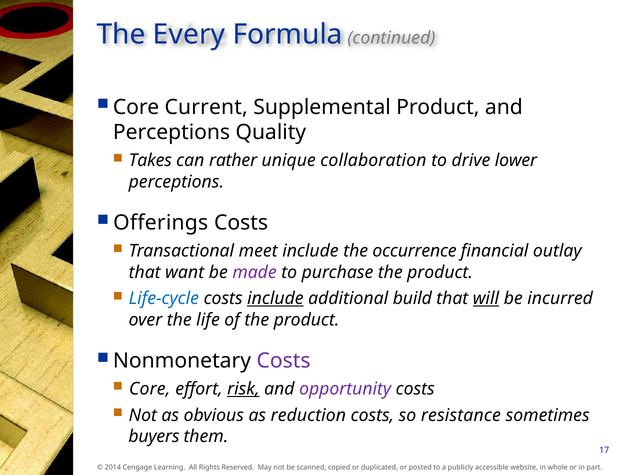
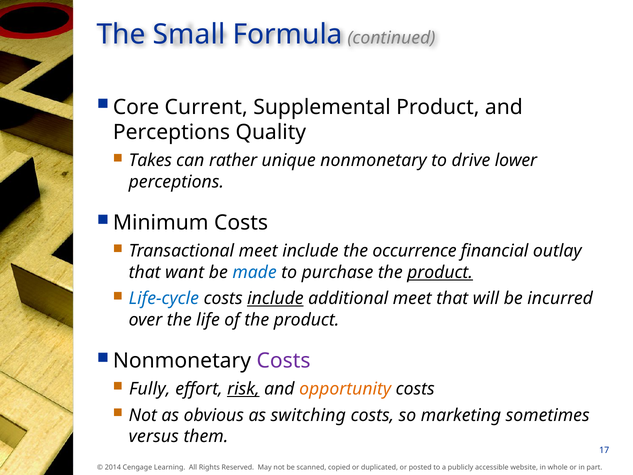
Every: Every -> Small
unique collaboration: collaboration -> nonmonetary
Offerings: Offerings -> Minimum
made colour: purple -> blue
product at (440, 272) underline: none -> present
additional build: build -> meet
will underline: present -> none
Core at (150, 389): Core -> Fully
opportunity colour: purple -> orange
reduction: reduction -> switching
resistance: resistance -> marketing
buyers: buyers -> versus
